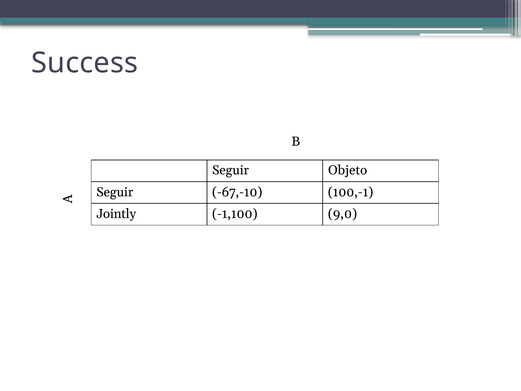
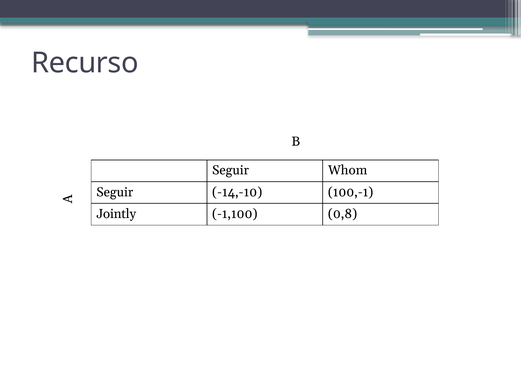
Success: Success -> Recurso
Objeto: Objeto -> Whom
-67,-10: -67,-10 -> -14,-10
9,0: 9,0 -> 0,8
